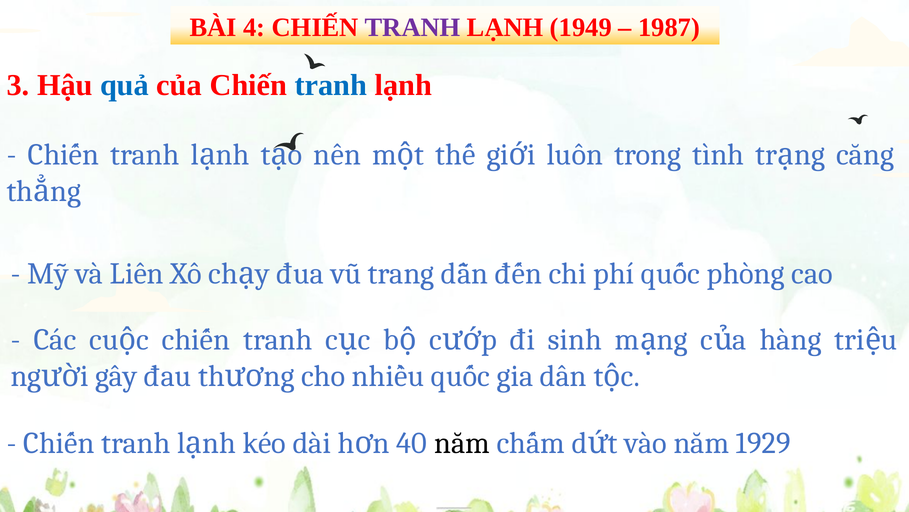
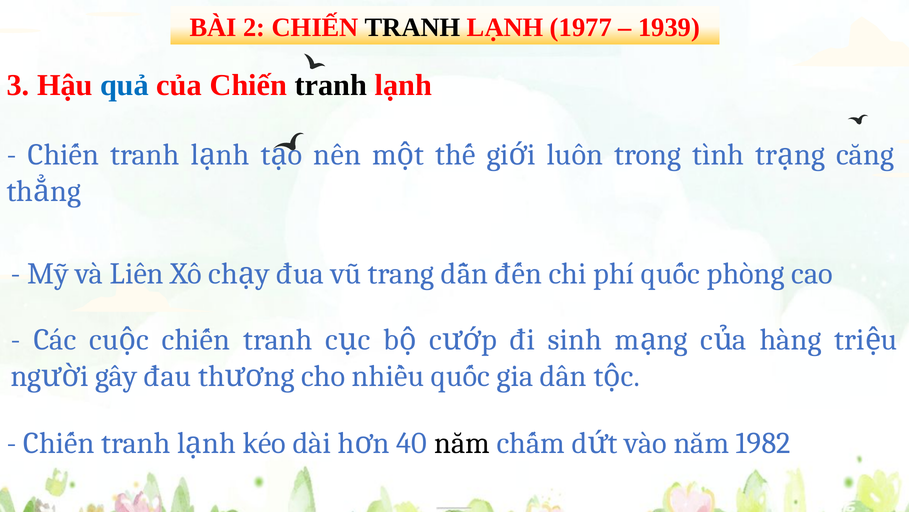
4: 4 -> 2
TRANH at (413, 27) colour: purple -> black
1949: 1949 -> 1977
1987: 1987 -> 1939
tranh at (331, 85) colour: blue -> black
1929: 1929 -> 1982
